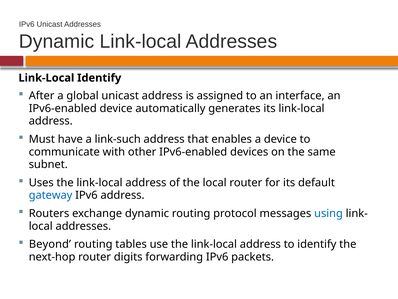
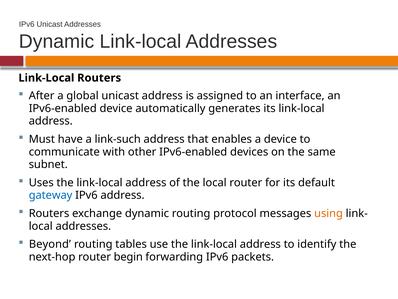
Link-Local Identify: Identify -> Routers
using colour: blue -> orange
digits: digits -> begin
